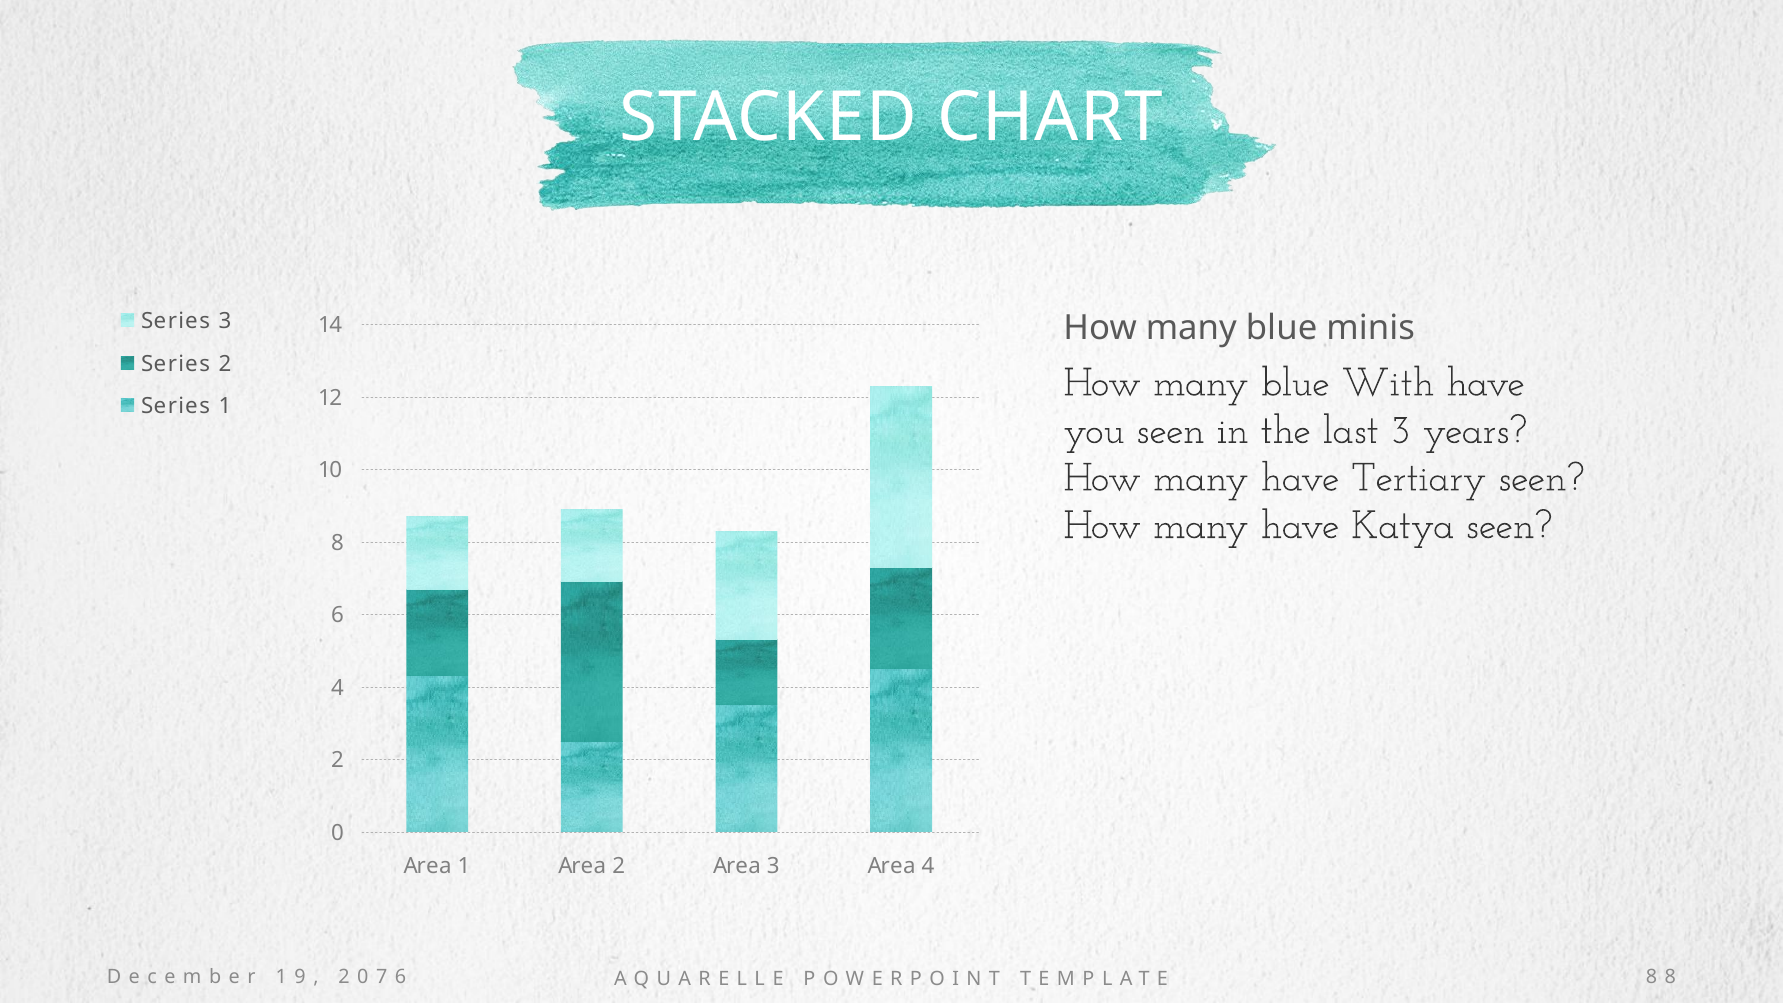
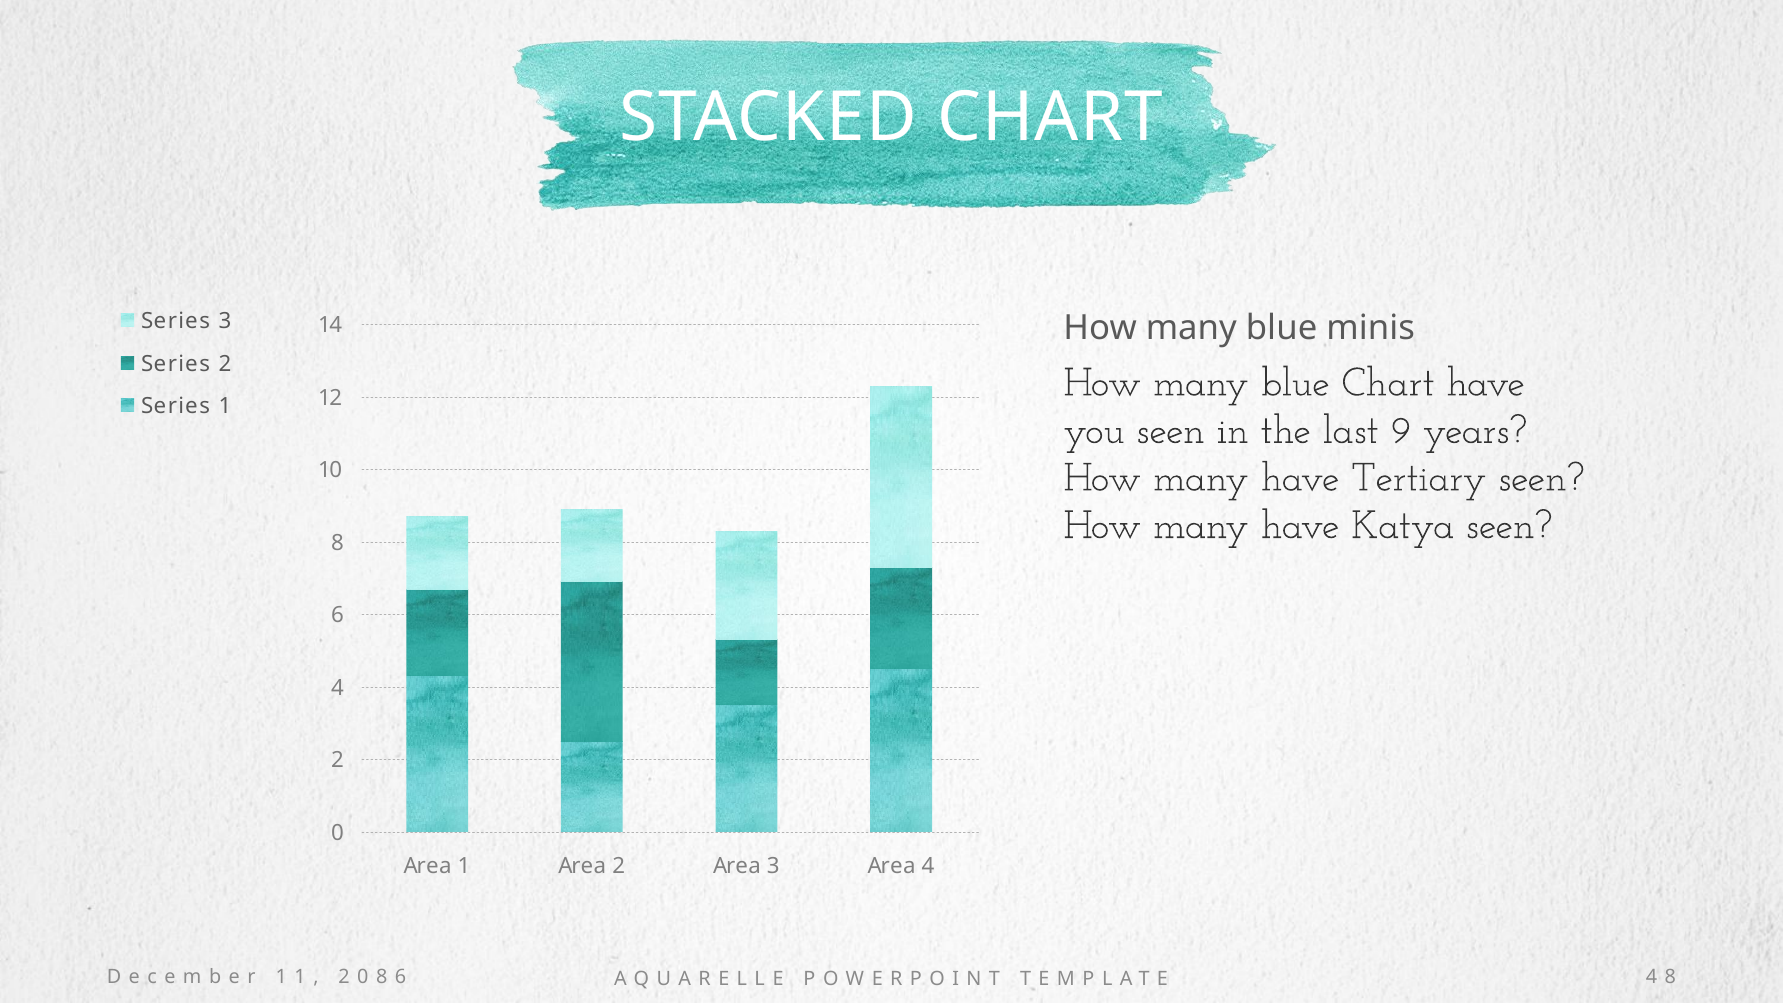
blue With: With -> Chart
last 3: 3 -> 9
1 9: 9 -> 1
7 at (382, 977): 7 -> 8
8 at (1652, 977): 8 -> 4
